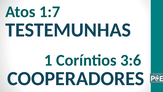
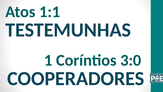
1:7: 1:7 -> 1:1
3:6: 3:6 -> 3:0
